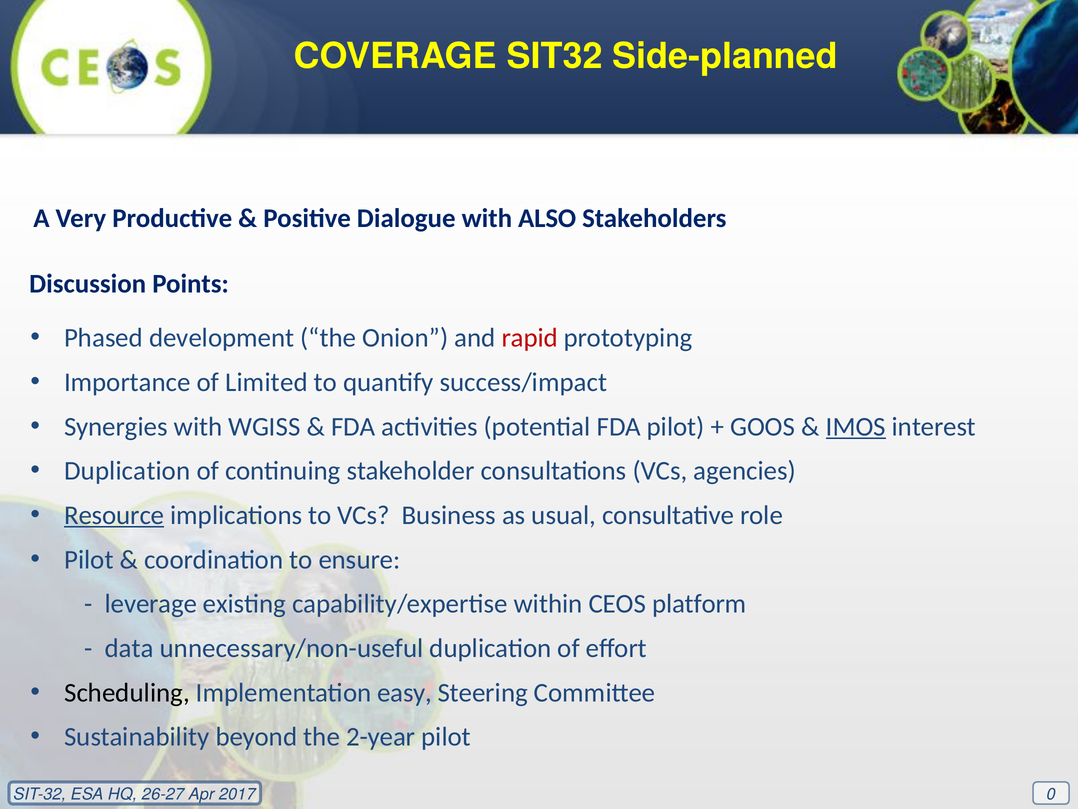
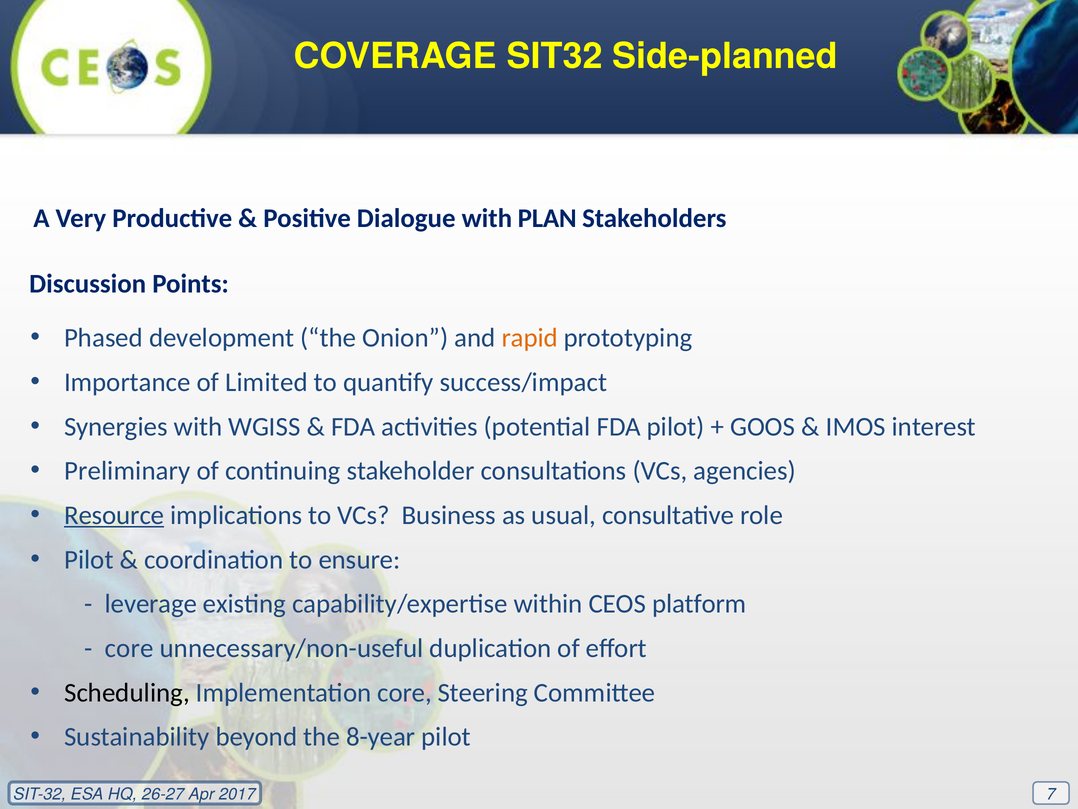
ALSO: ALSO -> PLAN
rapid colour: red -> orange
IMOS underline: present -> none
Duplication at (127, 471): Duplication -> Preliminary
data at (129, 648): data -> core
Implementation easy: easy -> core
2-year: 2-year -> 8-year
0: 0 -> 7
